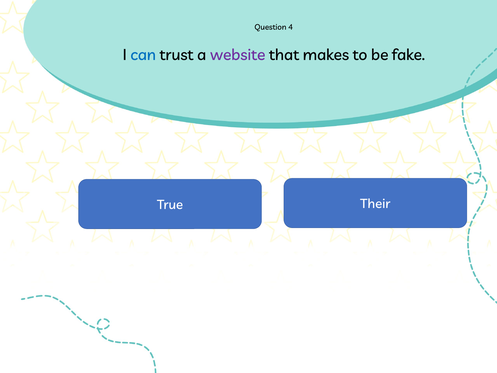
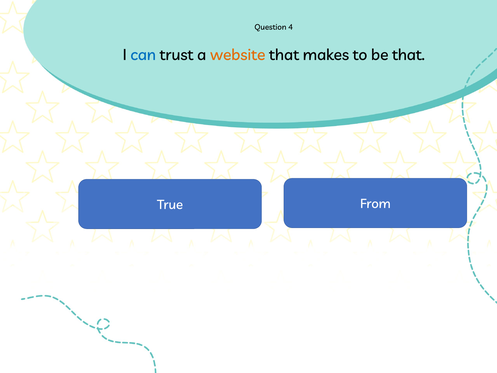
website colour: purple -> orange
be fake: fake -> that
Their: Their -> From
